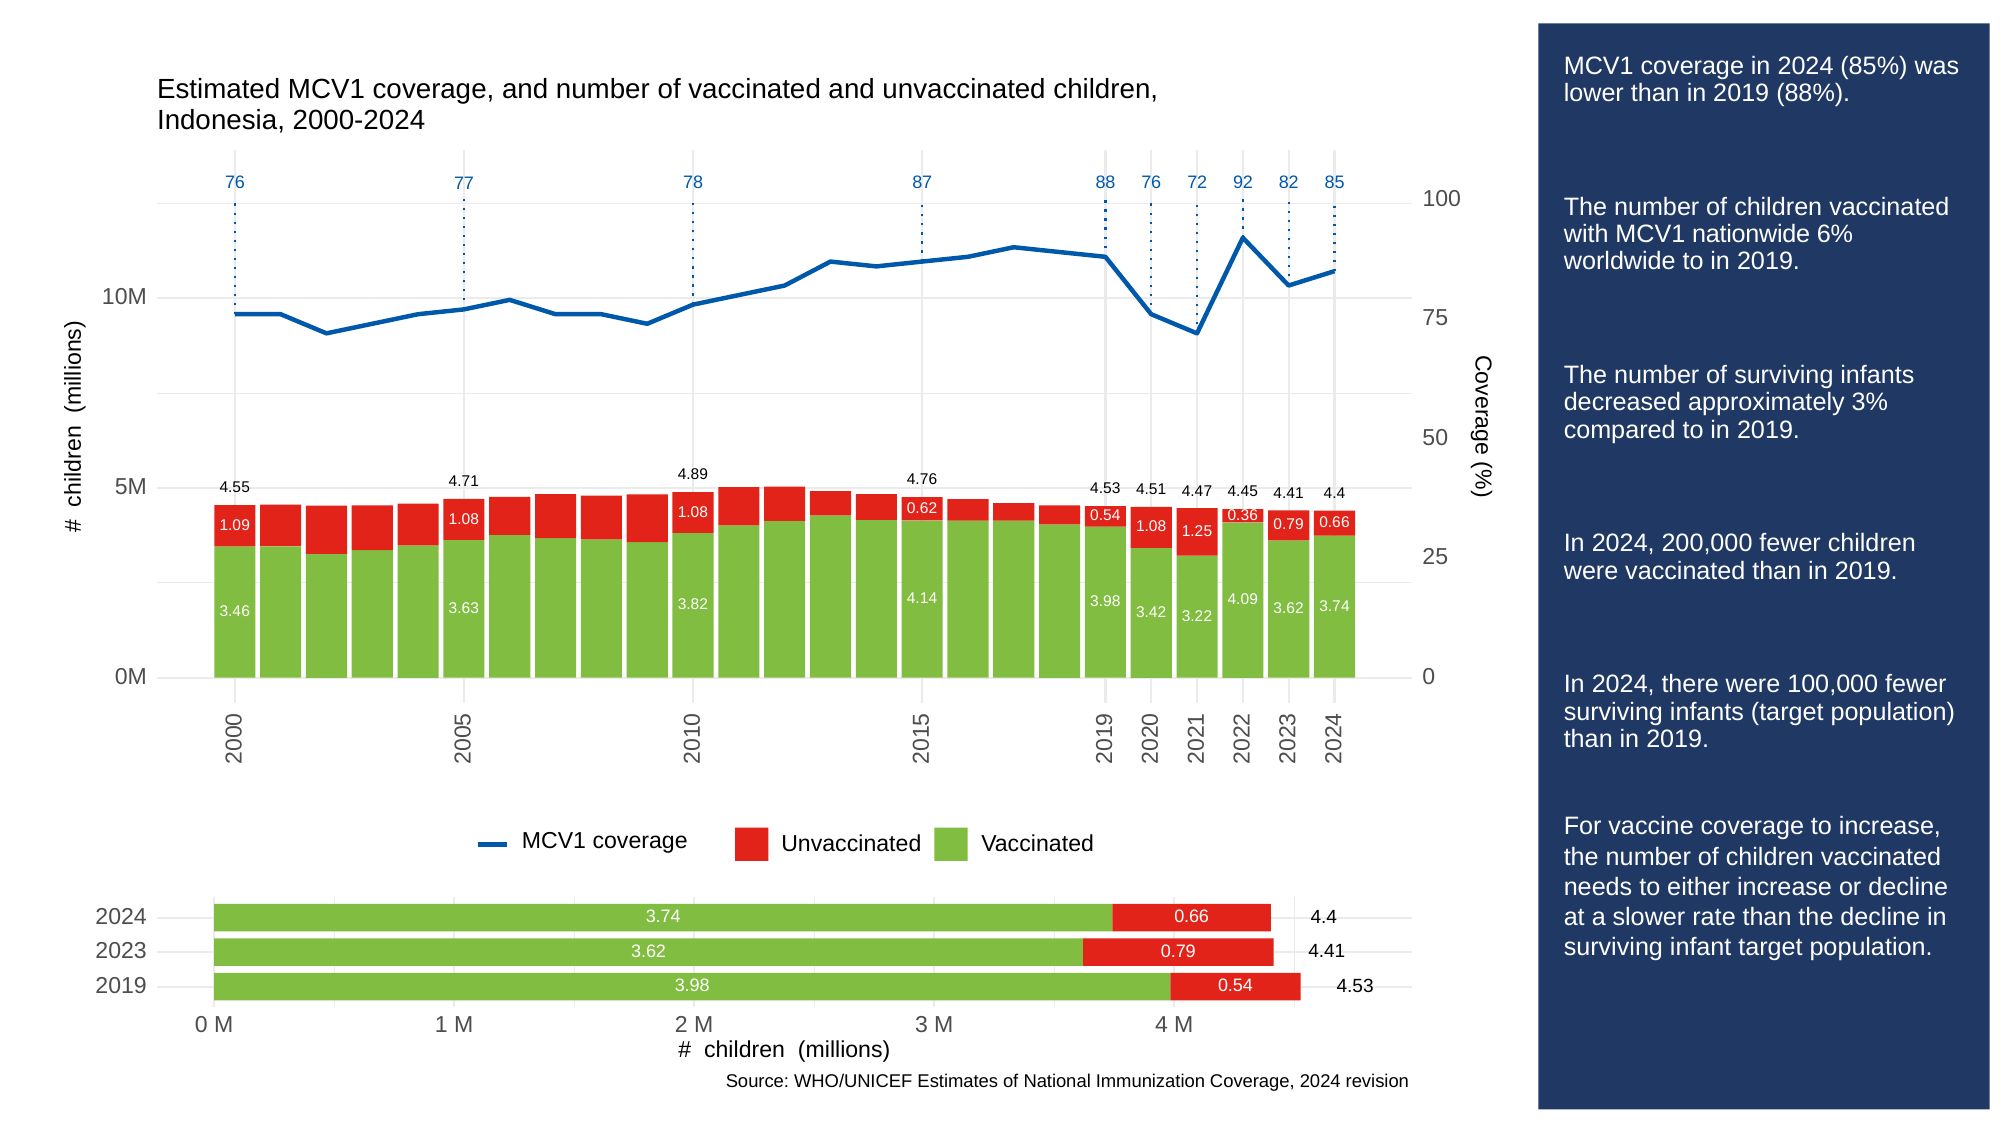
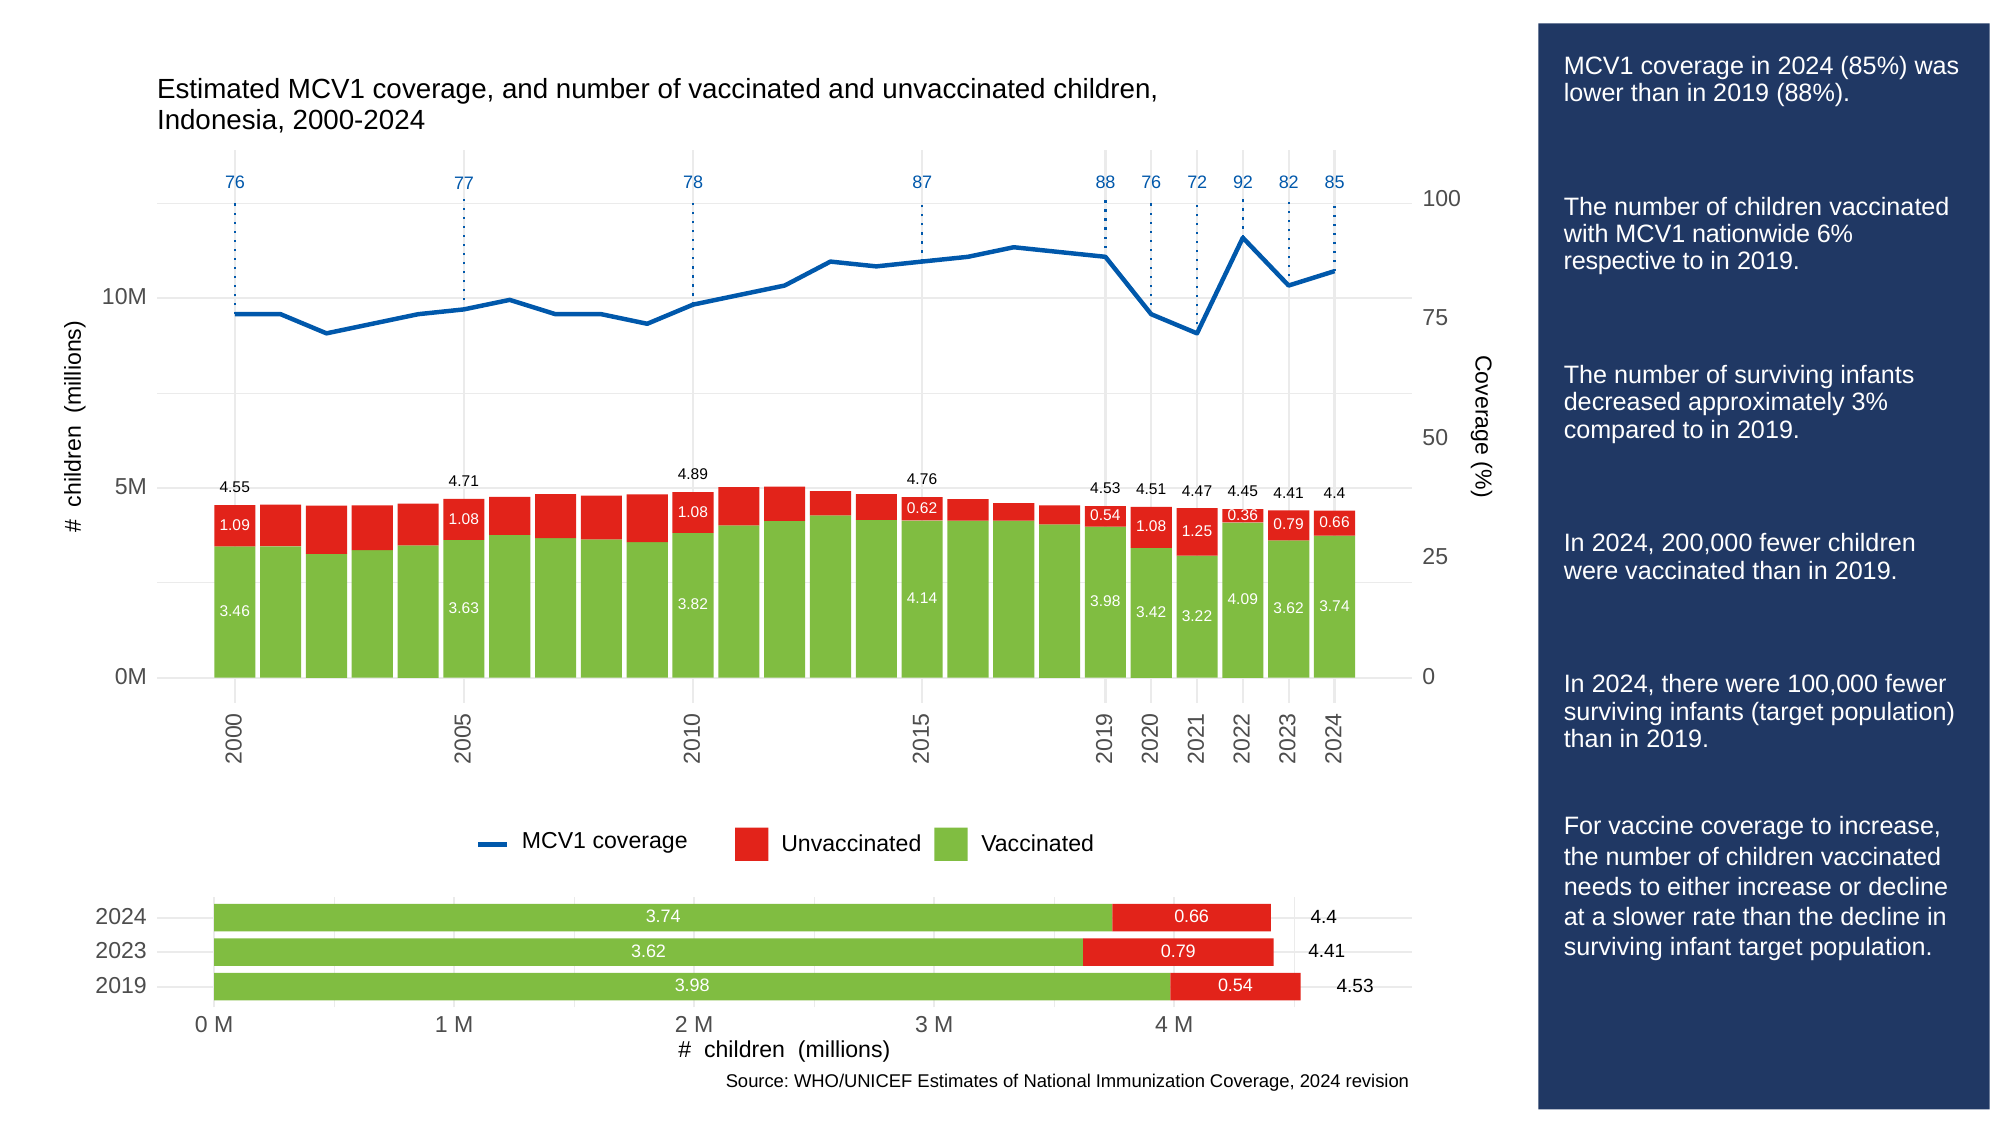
worldwide: worldwide -> respective
